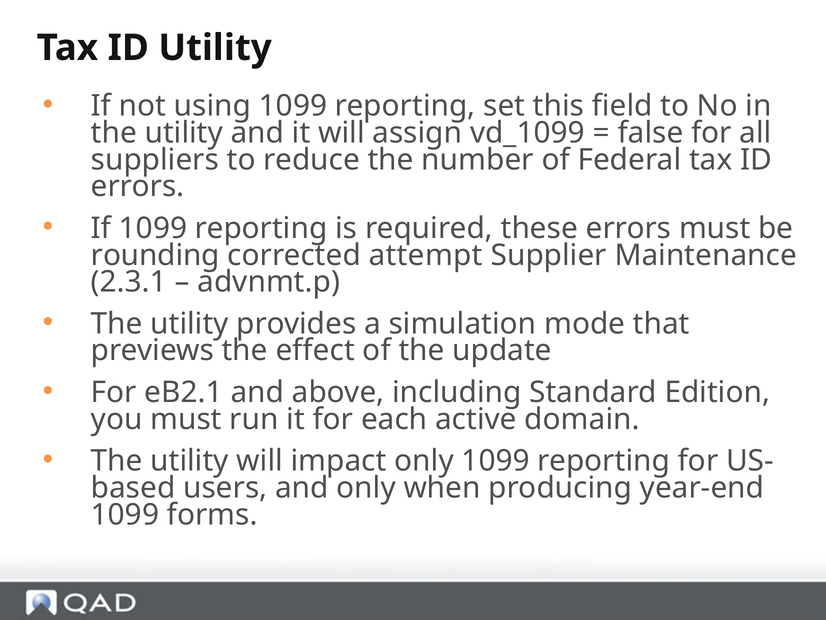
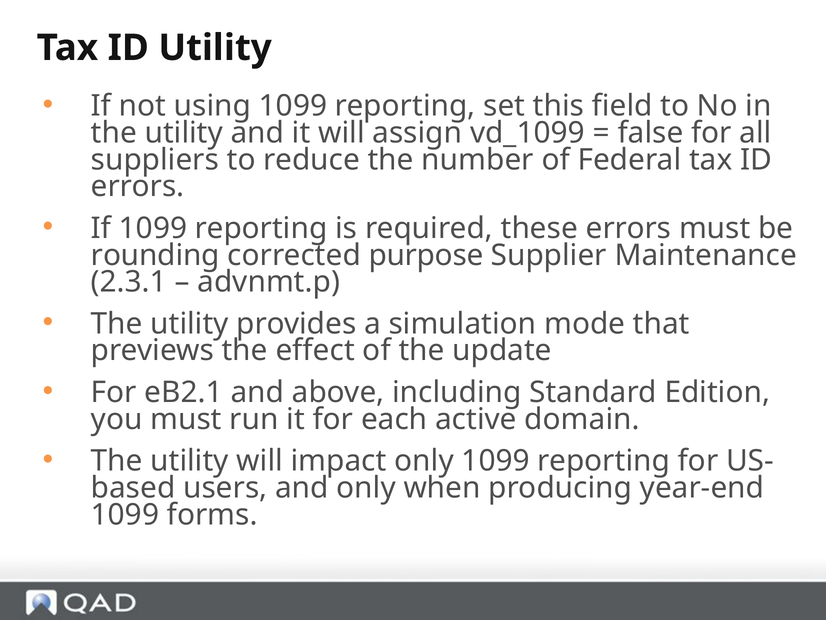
attempt: attempt -> purpose
